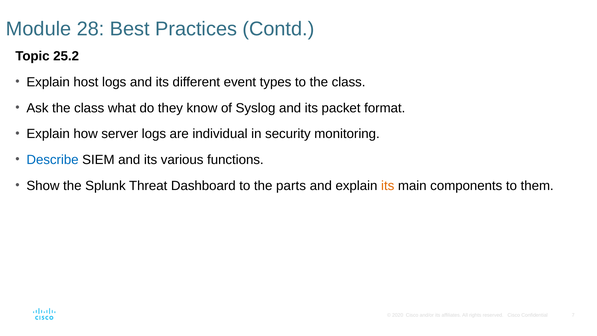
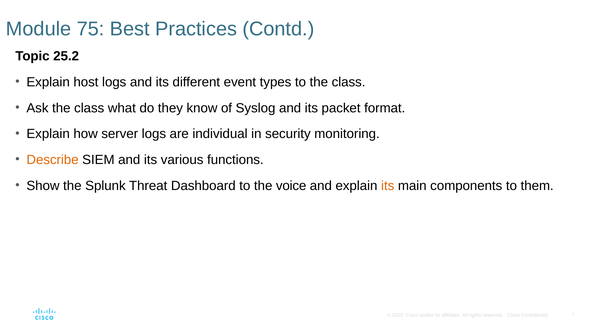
28: 28 -> 75
Describe colour: blue -> orange
parts: parts -> voice
